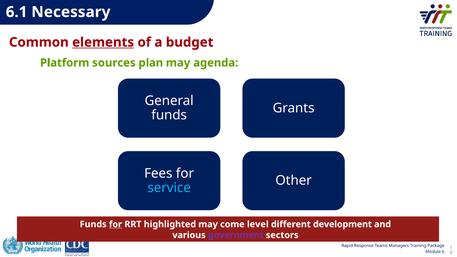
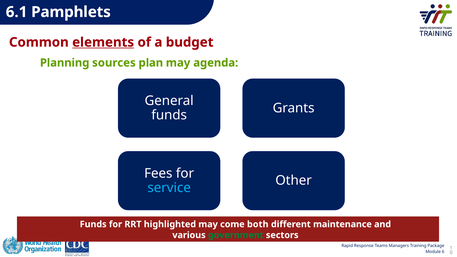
Necessary: Necessary -> Pamphlets
Platform: Platform -> Planning
for at (116, 224) underline: present -> none
level: level -> both
development: development -> maintenance
government colour: purple -> green
